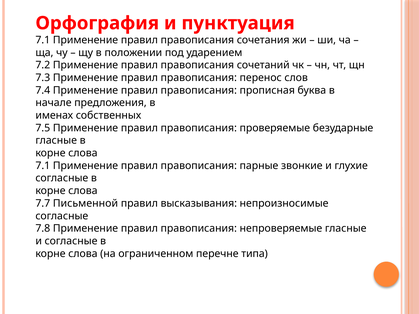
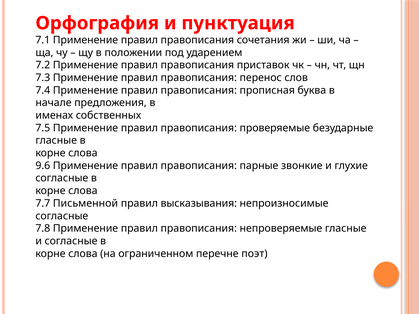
сочетаний: сочетаний -> приставок
7.1 at (43, 166): 7.1 -> 9.6
типа: типа -> поэт
